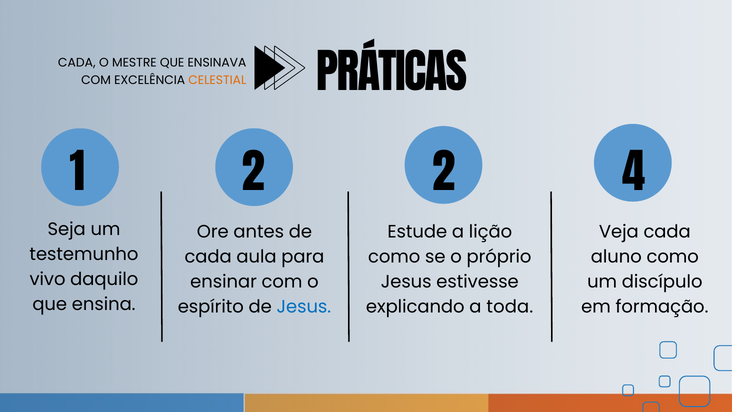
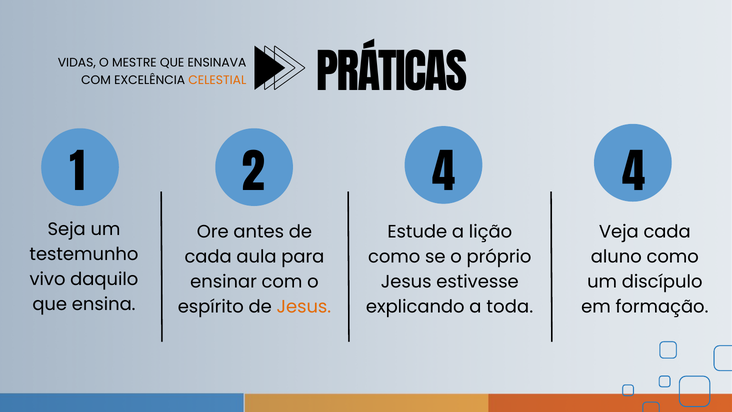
CADA at (77, 63): CADA -> VIDAS
1 2: 2 -> 4
Jesus at (304, 307) colour: blue -> orange
